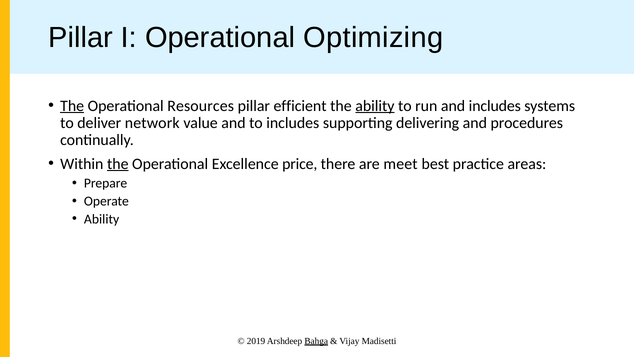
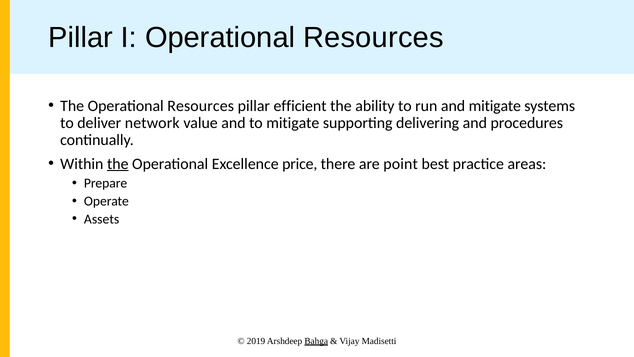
I Operational Optimizing: Optimizing -> Resources
The at (72, 106) underline: present -> none
ability at (375, 106) underline: present -> none
and includes: includes -> mitigate
to includes: includes -> mitigate
meet: meet -> point
Ability at (102, 219): Ability -> Assets
